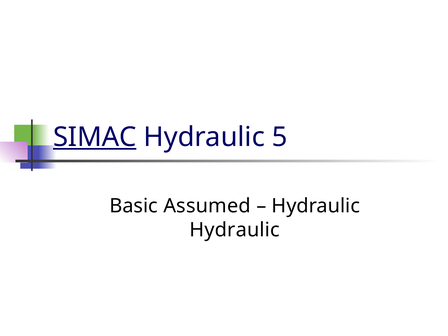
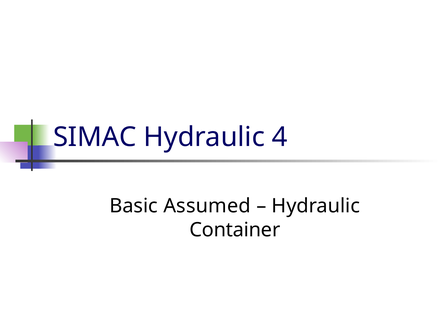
SIMAC underline: present -> none
5: 5 -> 4
Hydraulic at (235, 230): Hydraulic -> Container
